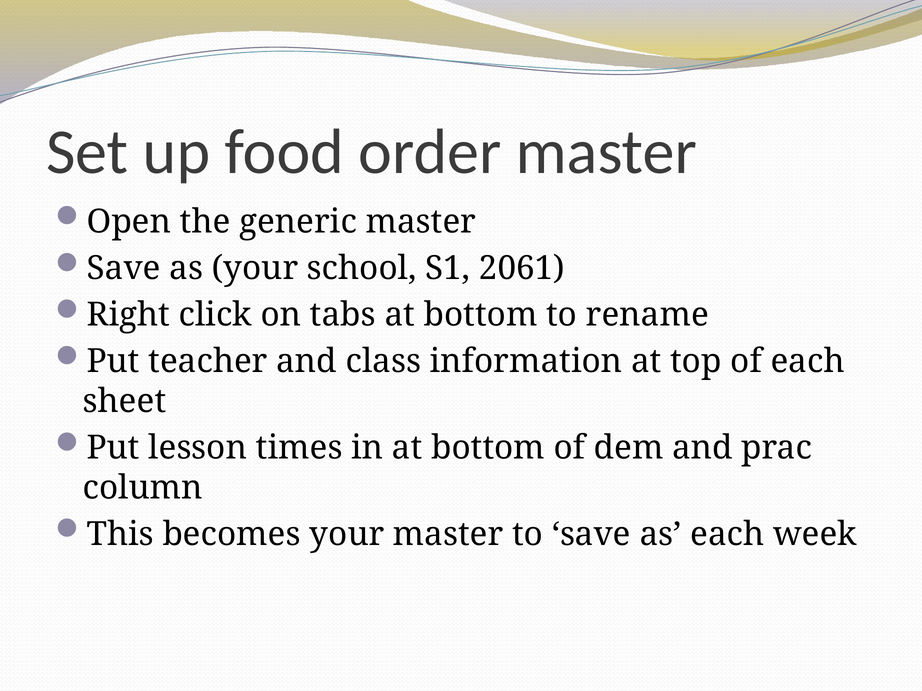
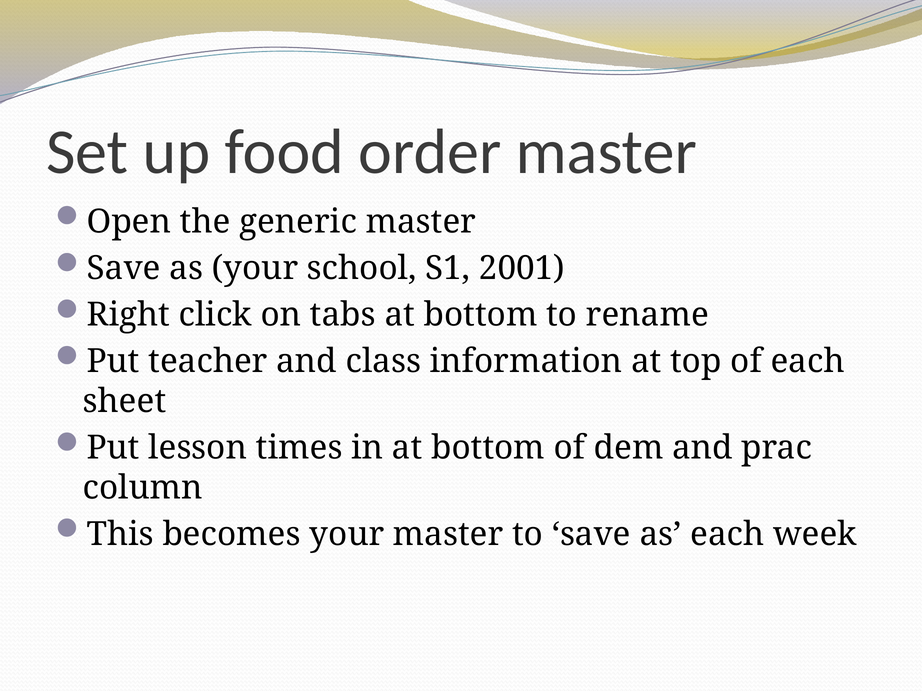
2061: 2061 -> 2001
